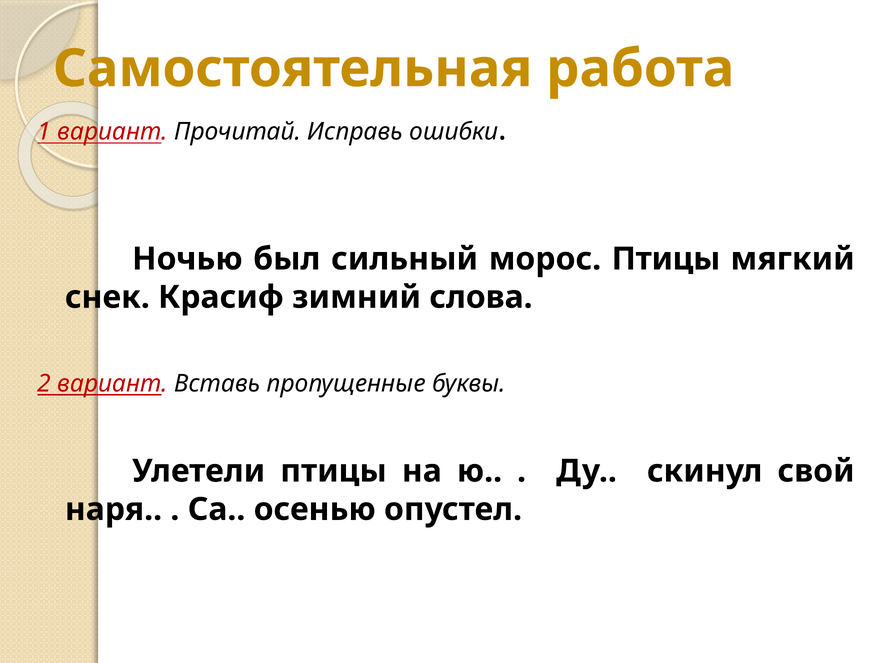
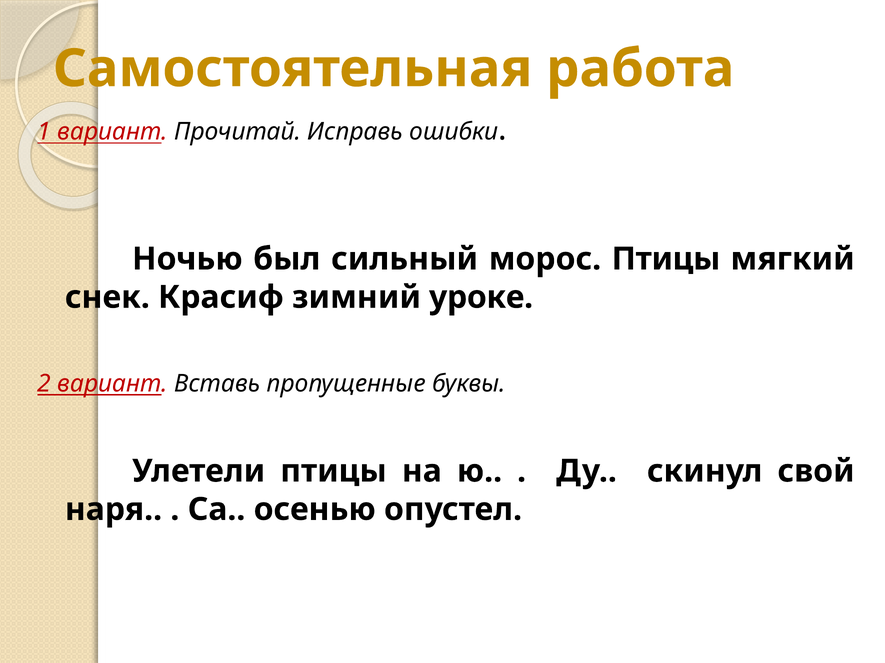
слова: слова -> уроке
